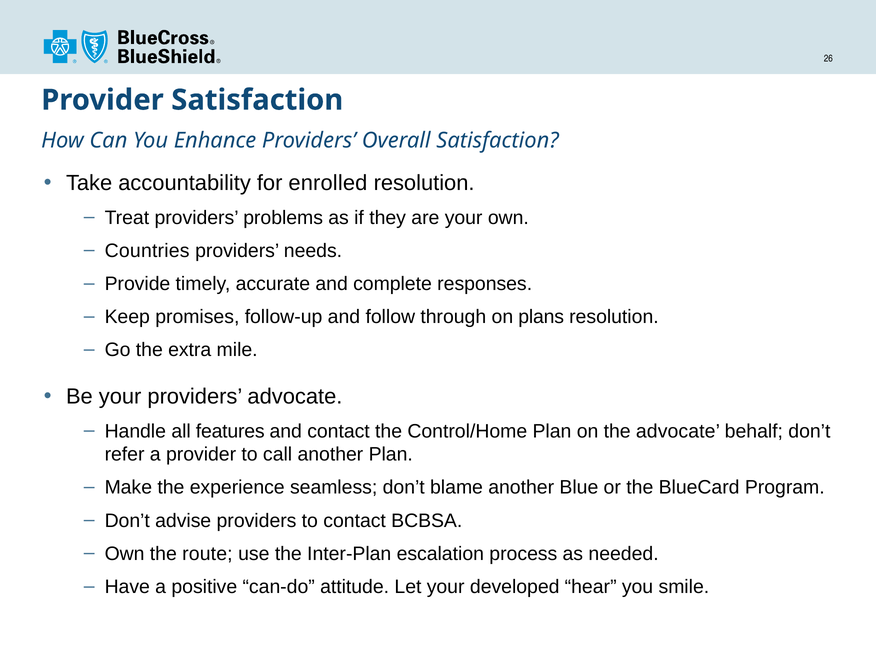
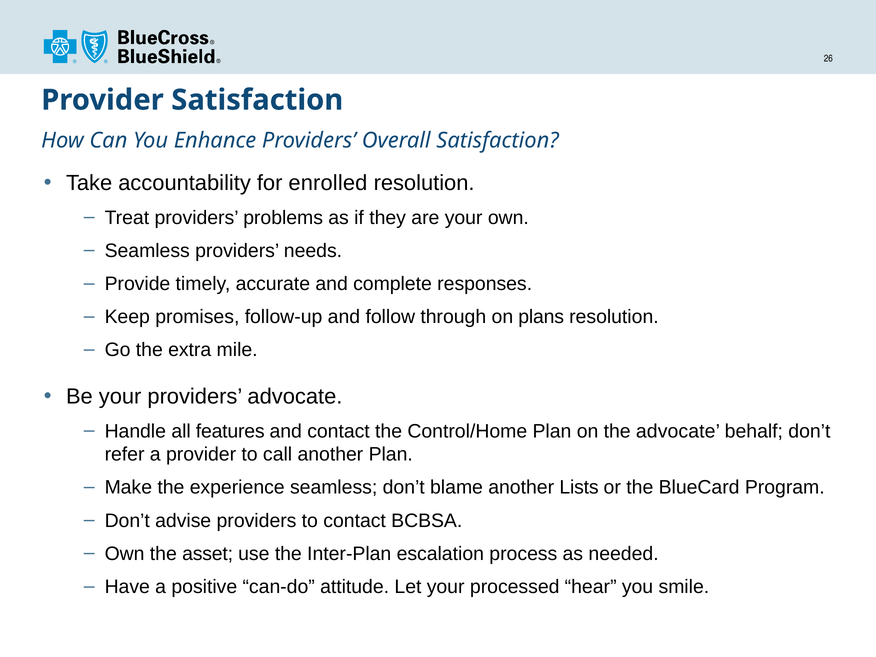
Countries at (147, 251): Countries -> Seamless
Blue: Blue -> Lists
route: route -> asset
developed: developed -> processed
